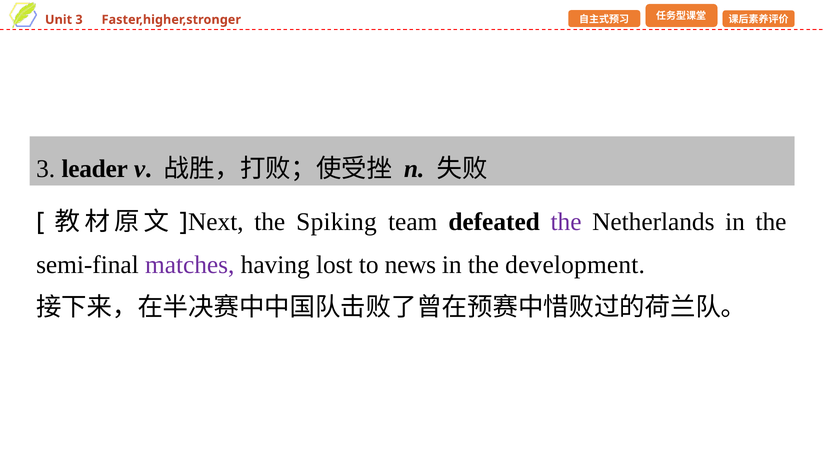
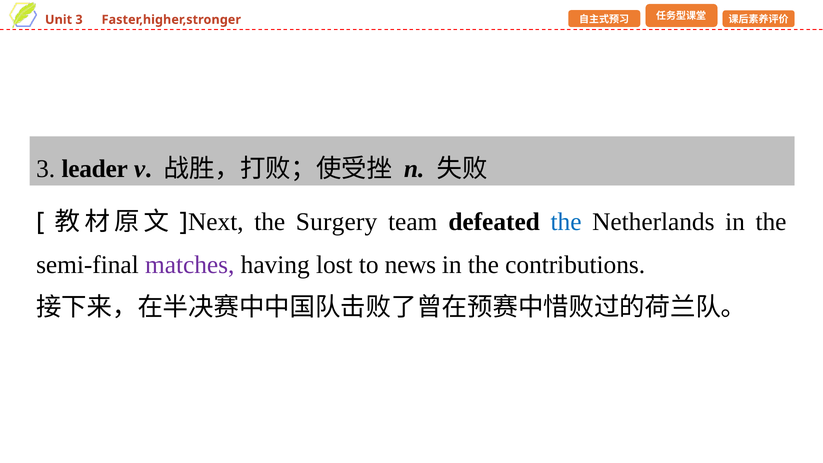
Spiking: Spiking -> Surgery
the at (566, 222) colour: purple -> blue
development: development -> contributions
